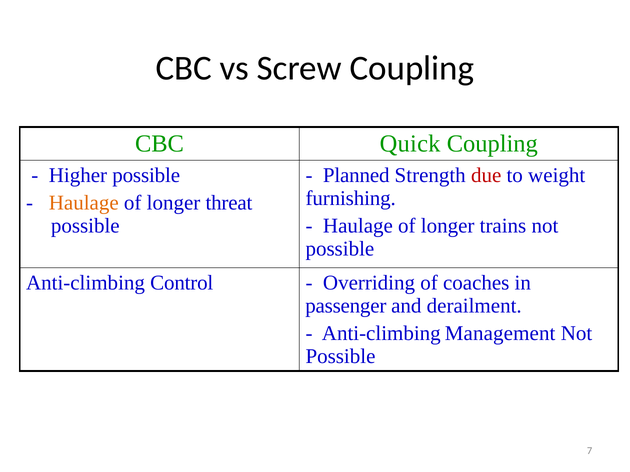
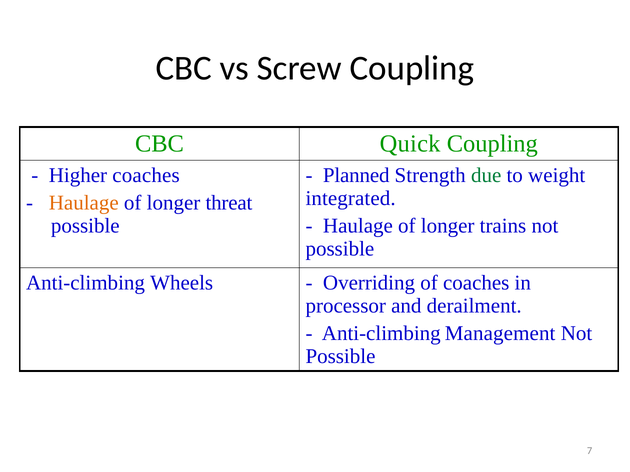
Higher possible: possible -> coaches
due colour: red -> green
furnishing: furnishing -> integrated
Control: Control -> Wheels
passenger: passenger -> processor
